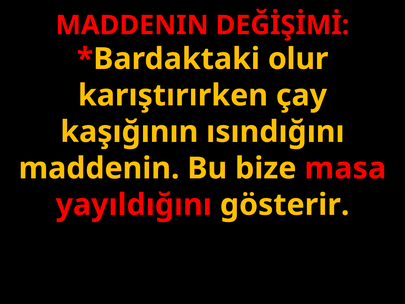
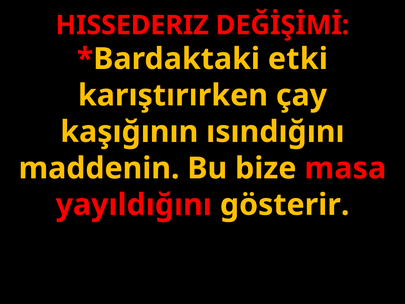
MADDENIN at (132, 25): MADDENIN -> HISSEDERIZ
olur: olur -> etki
